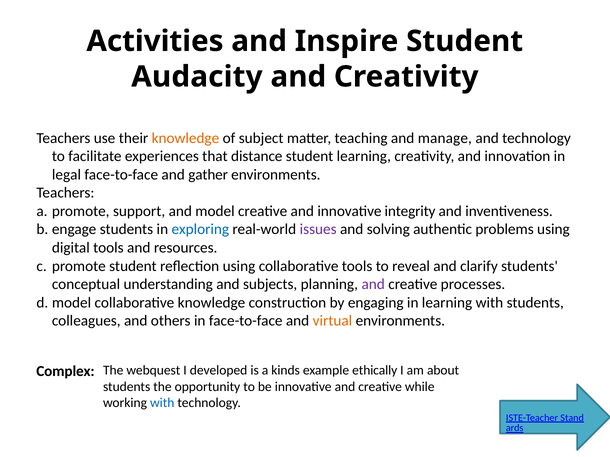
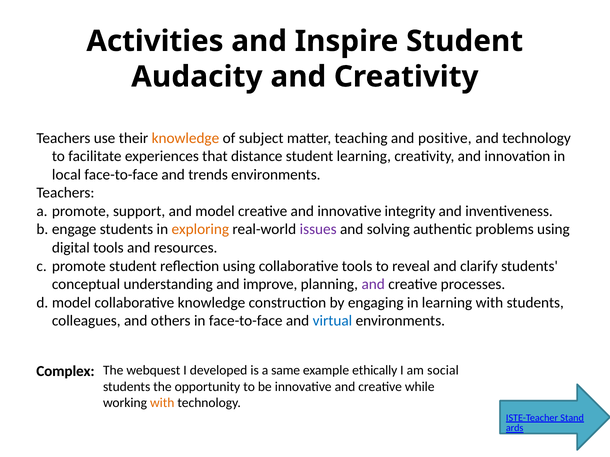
manage: manage -> positive
legal: legal -> local
gather: gather -> trends
exploring colour: blue -> orange
subjects: subjects -> improve
virtual colour: orange -> blue
kinds: kinds -> same
about: about -> social
with at (162, 403) colour: blue -> orange
